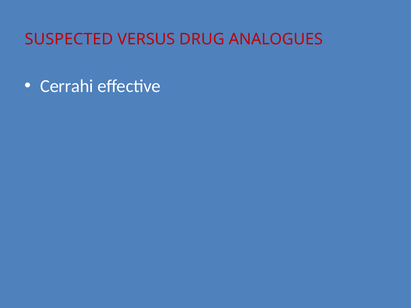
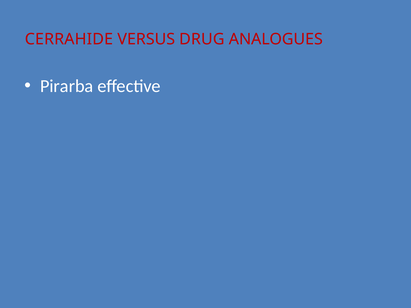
SUSPECTED: SUSPECTED -> CERRAHIDE
Cerrahi: Cerrahi -> Pirarba
